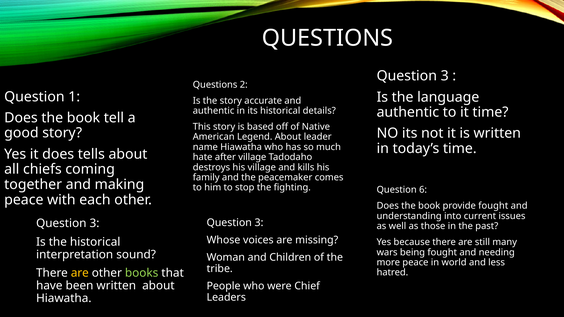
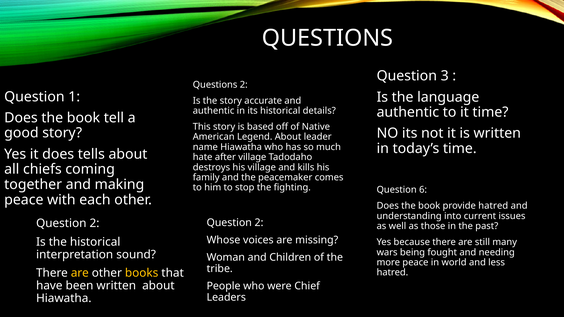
provide fought: fought -> hatred
3 at (259, 223): 3 -> 2
3 at (94, 223): 3 -> 2
books colour: light green -> yellow
